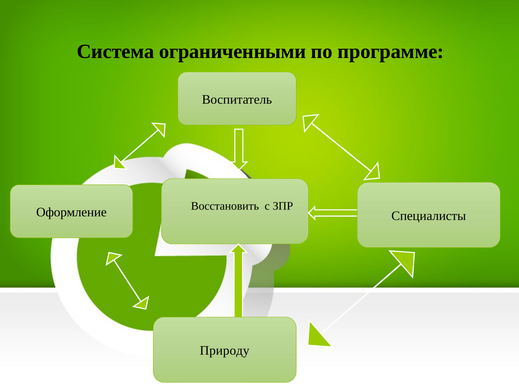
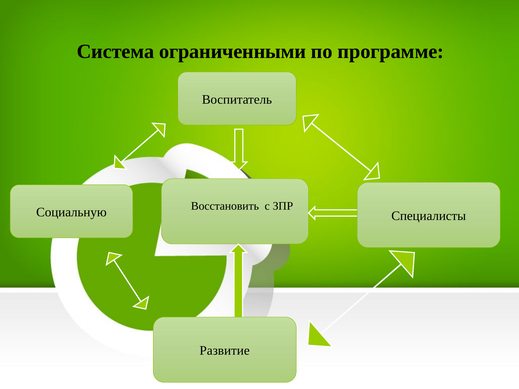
Оформление: Оформление -> Социальную
Природу: Природу -> Развитие
